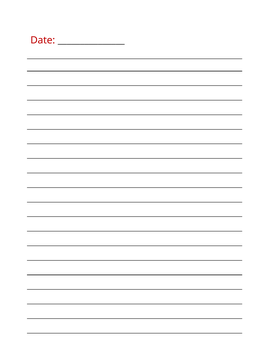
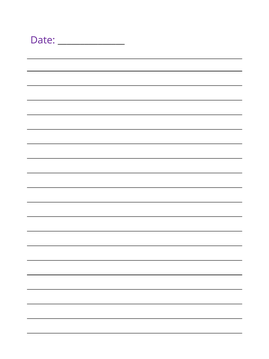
Date colour: red -> purple
